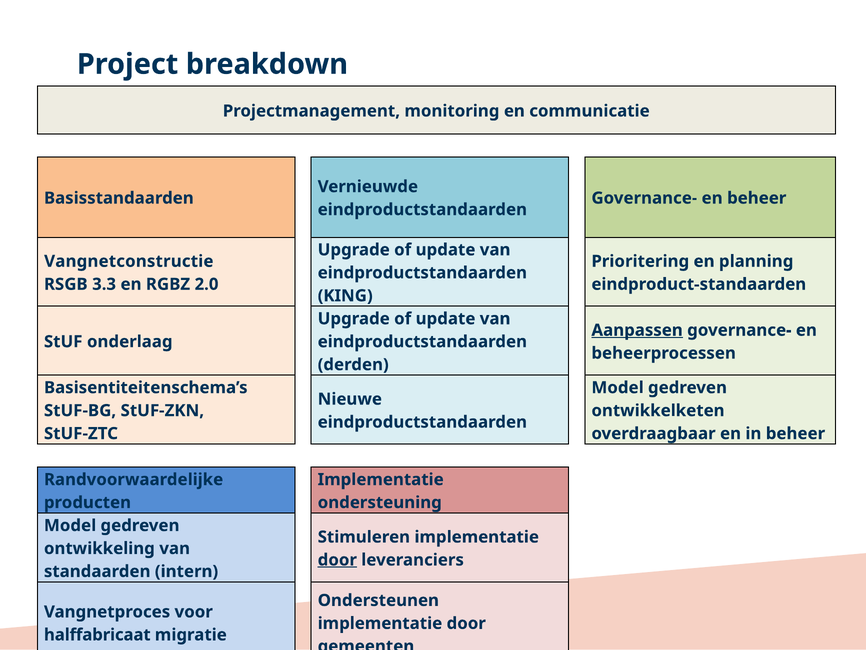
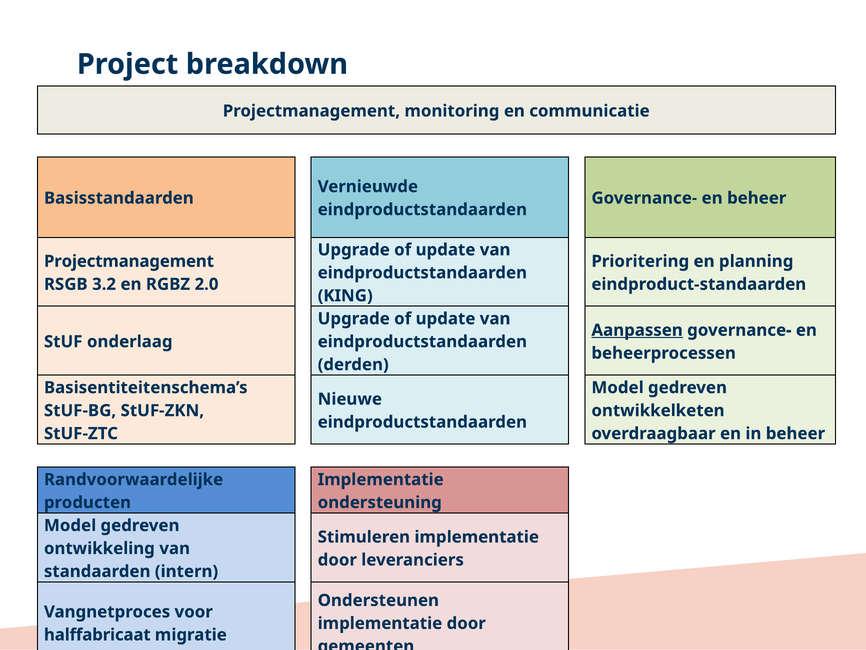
Vangnetconstructie at (129, 261): Vangnetconstructie -> Projectmanagement
3.3: 3.3 -> 3.2
door at (337, 560) underline: present -> none
